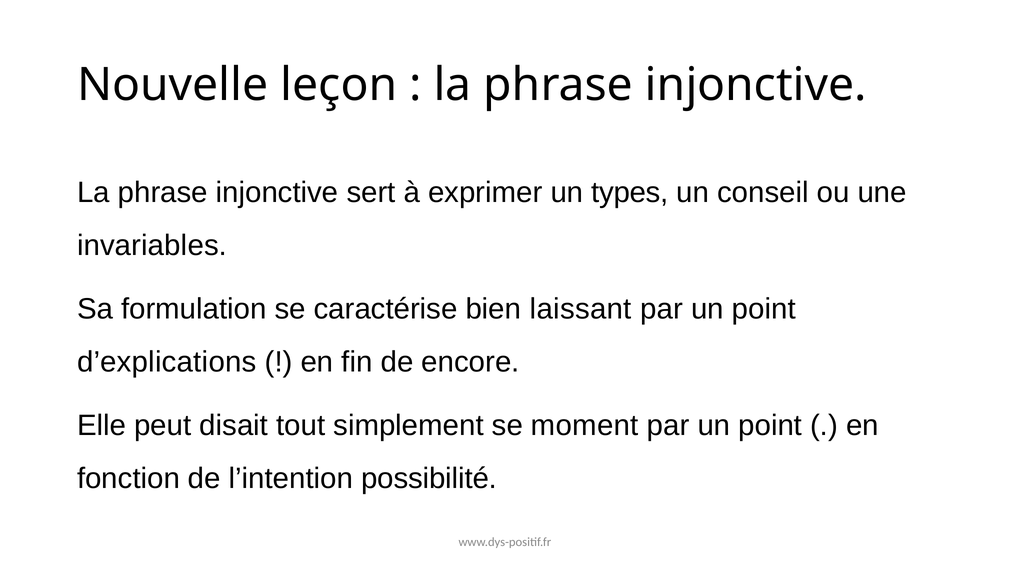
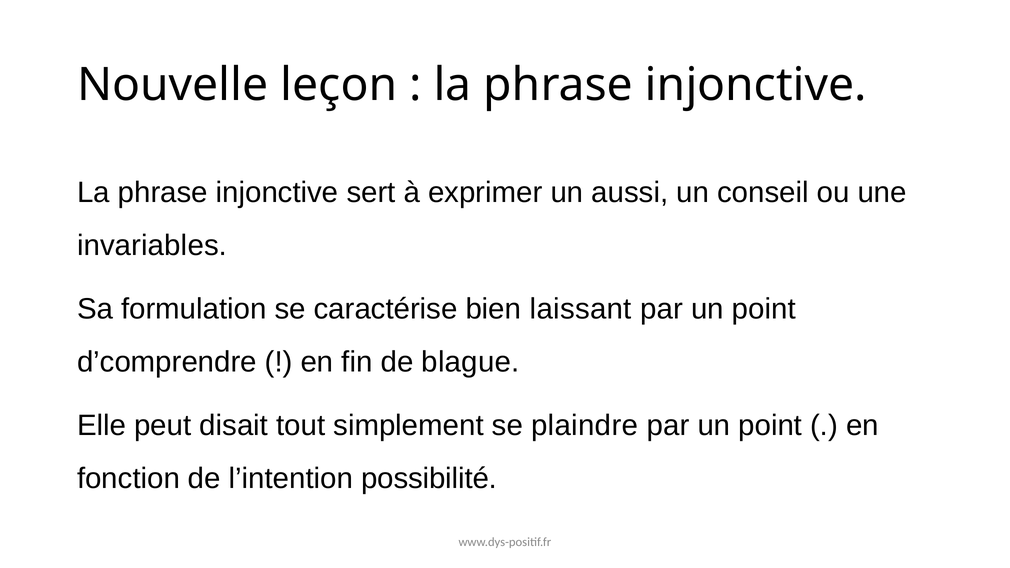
types: types -> aussi
d’explications: d’explications -> d’comprendre
encore: encore -> blague
moment: moment -> plaindre
